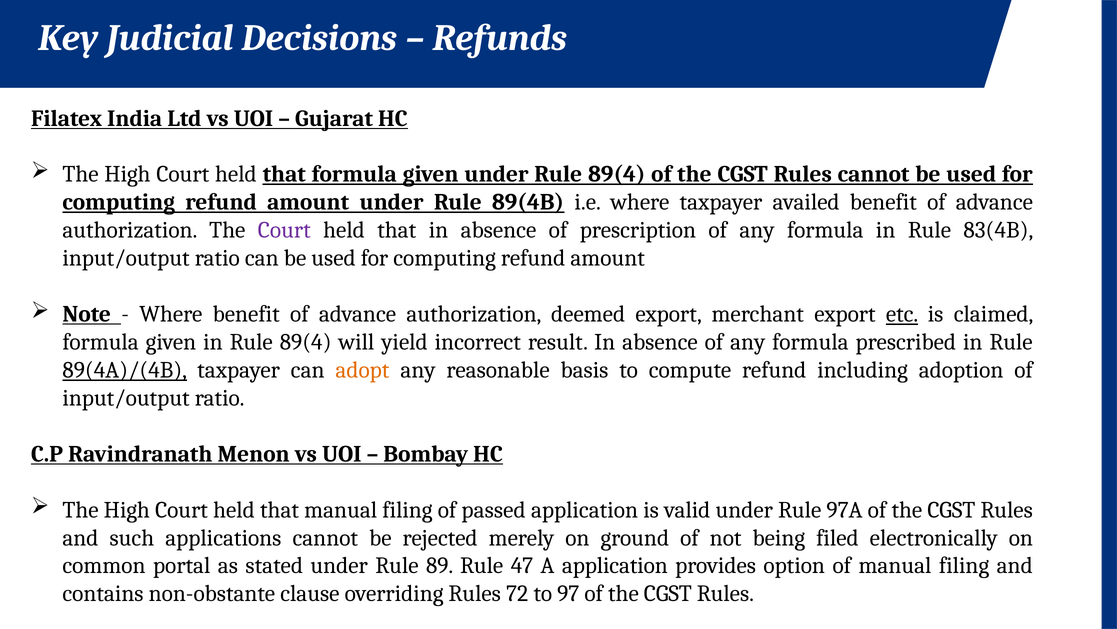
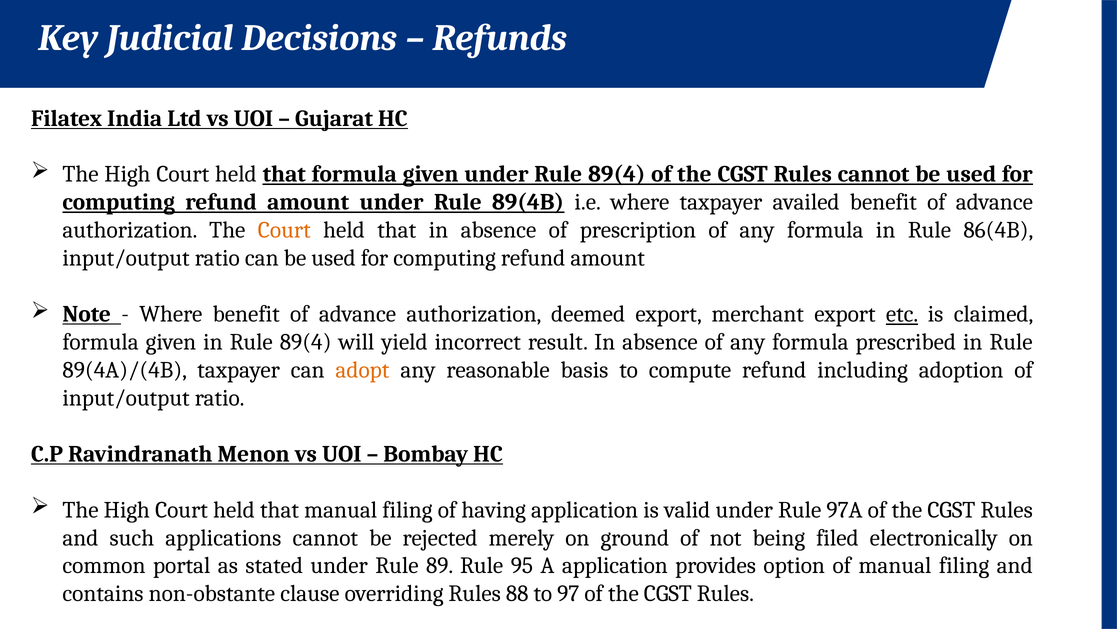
Court at (284, 230) colour: purple -> orange
83(4B: 83(4B -> 86(4B
89(4A)/(4B underline: present -> none
passed: passed -> having
47: 47 -> 95
72: 72 -> 88
